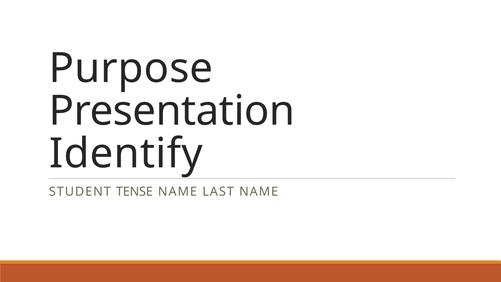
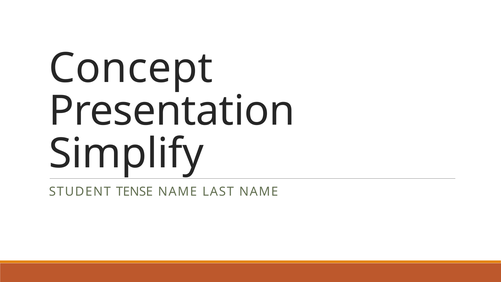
Purpose: Purpose -> Concept
Identify: Identify -> Simplify
